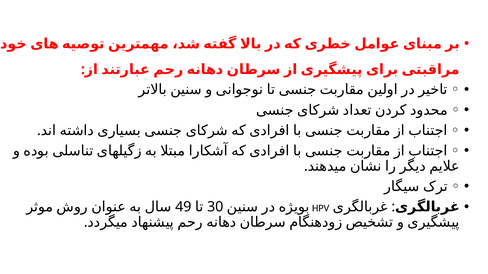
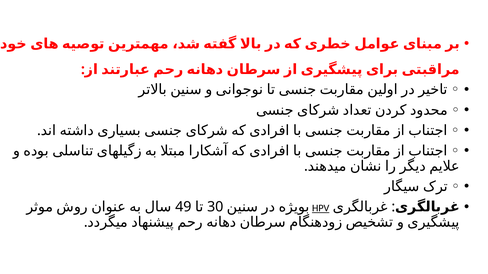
HPV underline: none -> present
